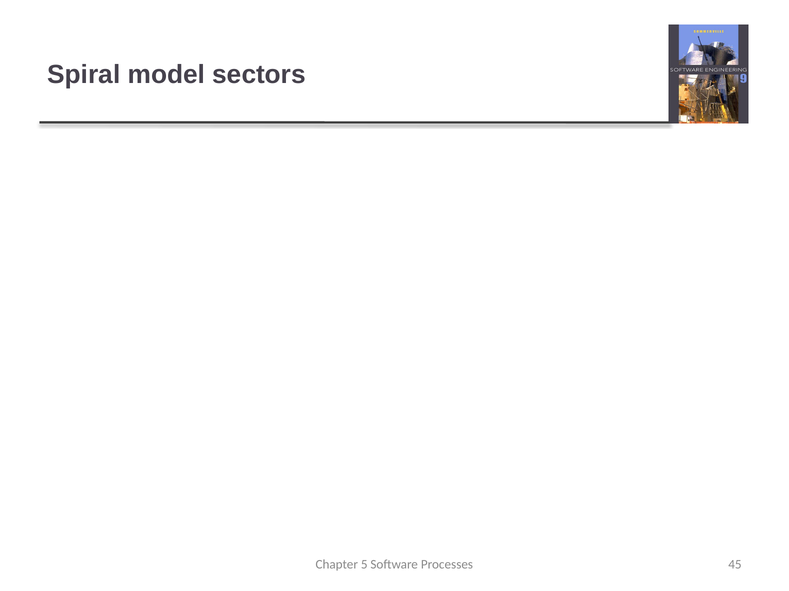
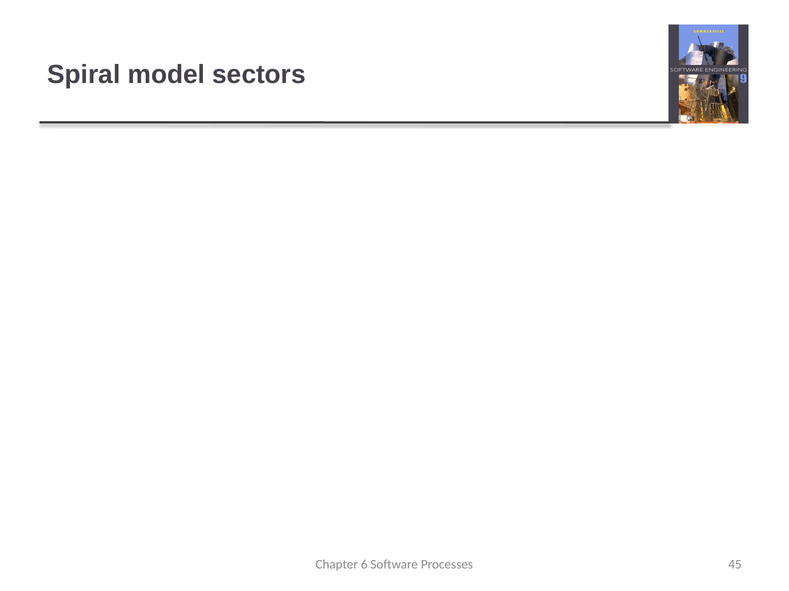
5: 5 -> 6
